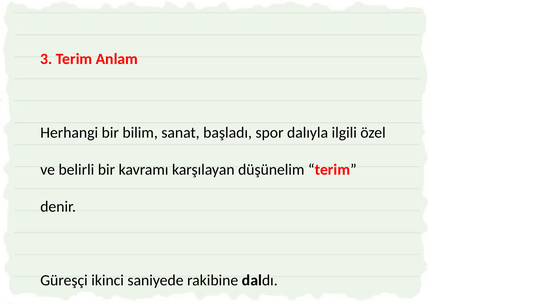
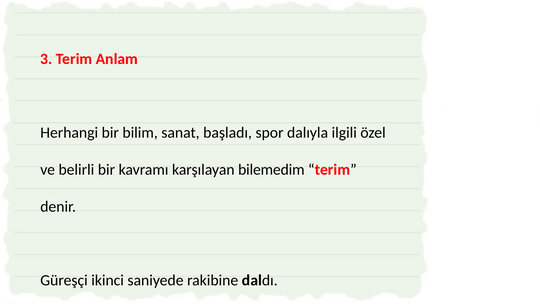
düşünelim: düşünelim -> bilemedim
